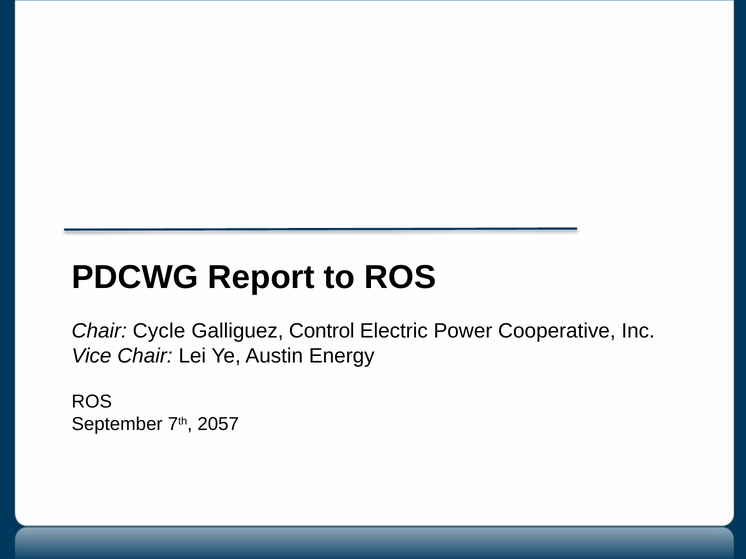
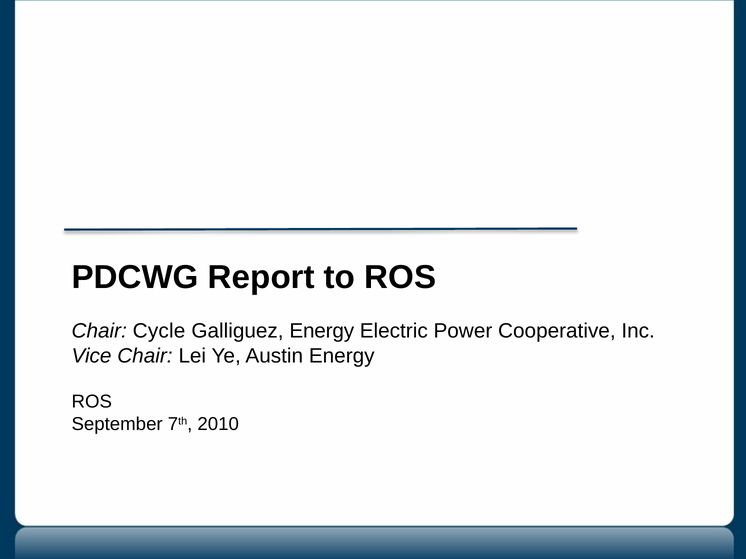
Galliguez Control: Control -> Energy
2057: 2057 -> 2010
